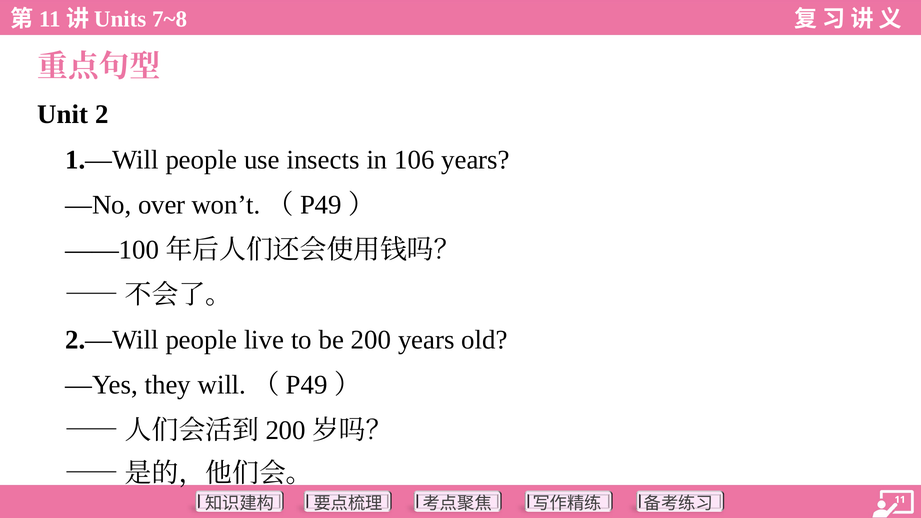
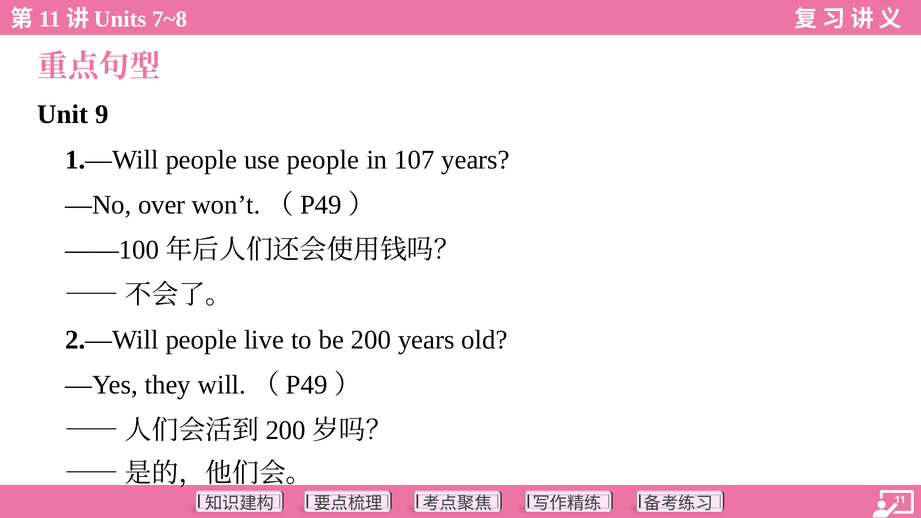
2: 2 -> 9
use insects: insects -> people
106: 106 -> 107
